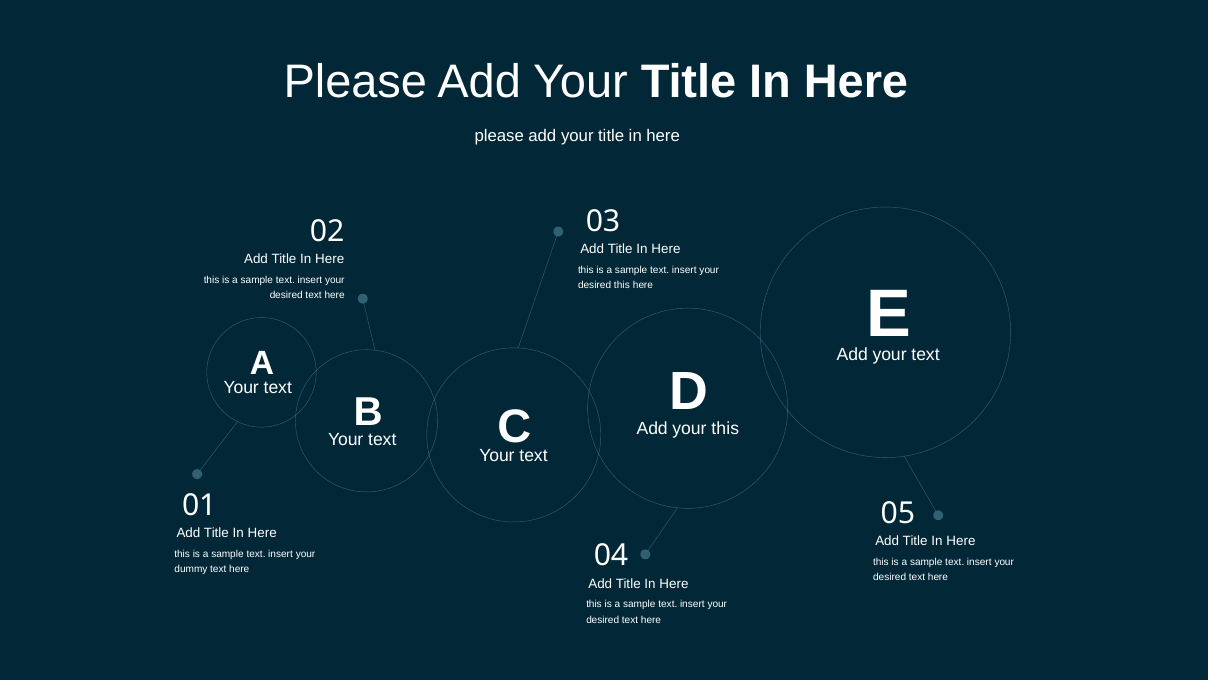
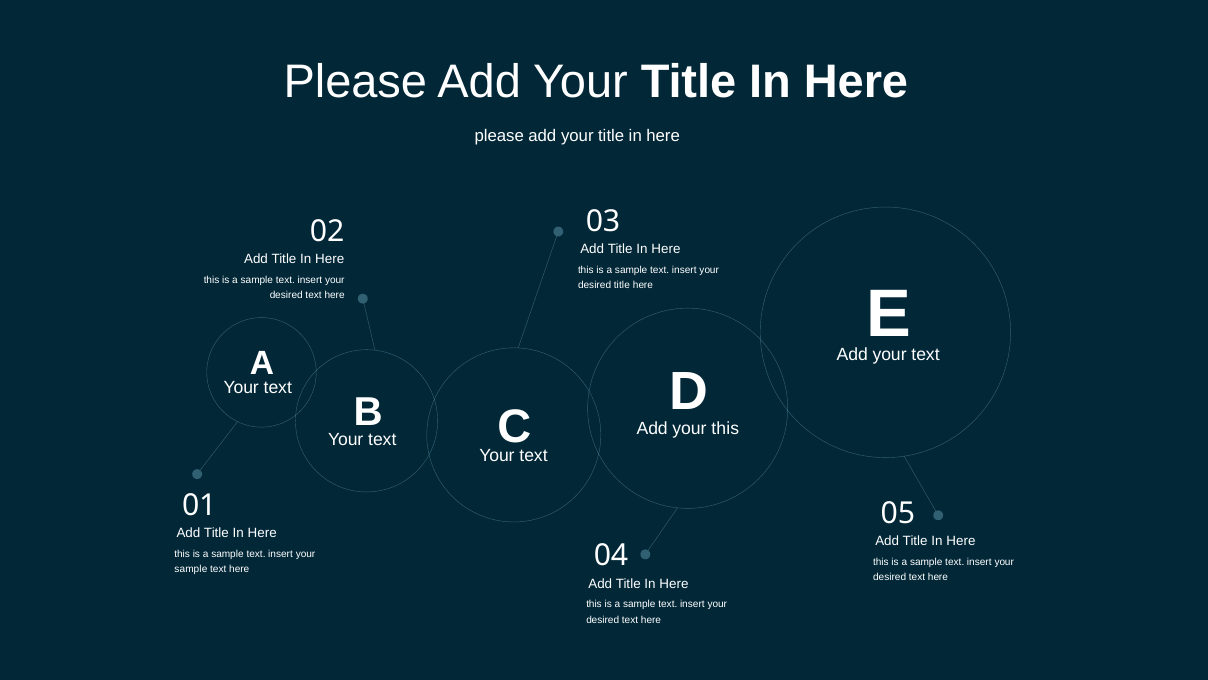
desired this: this -> title
dummy at (191, 569): dummy -> sample
